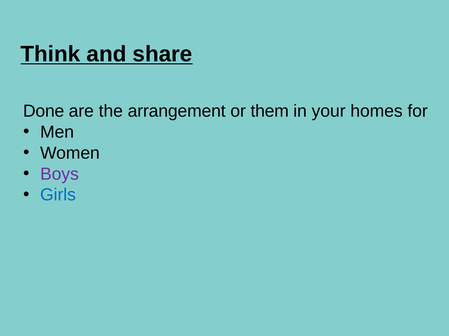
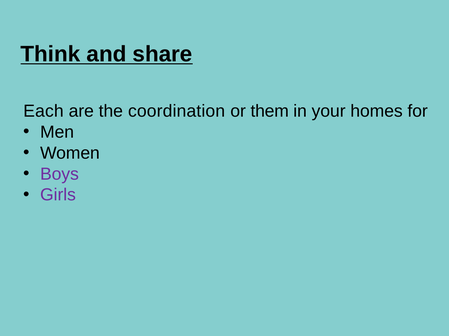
Done: Done -> Each
arrangement: arrangement -> coordination
Girls colour: blue -> purple
